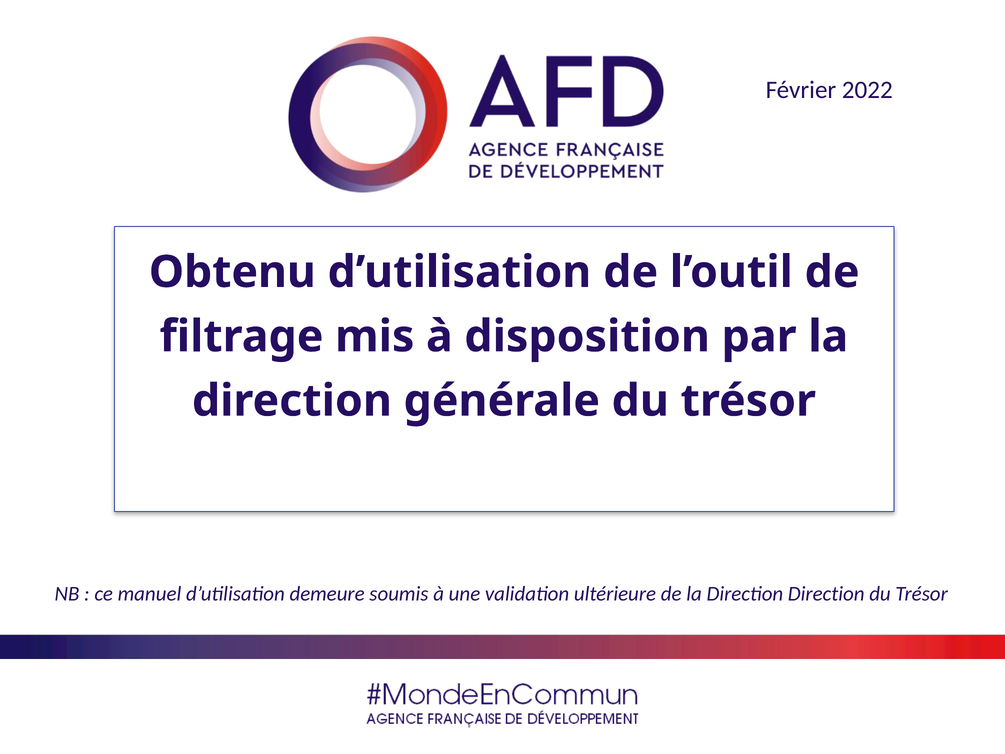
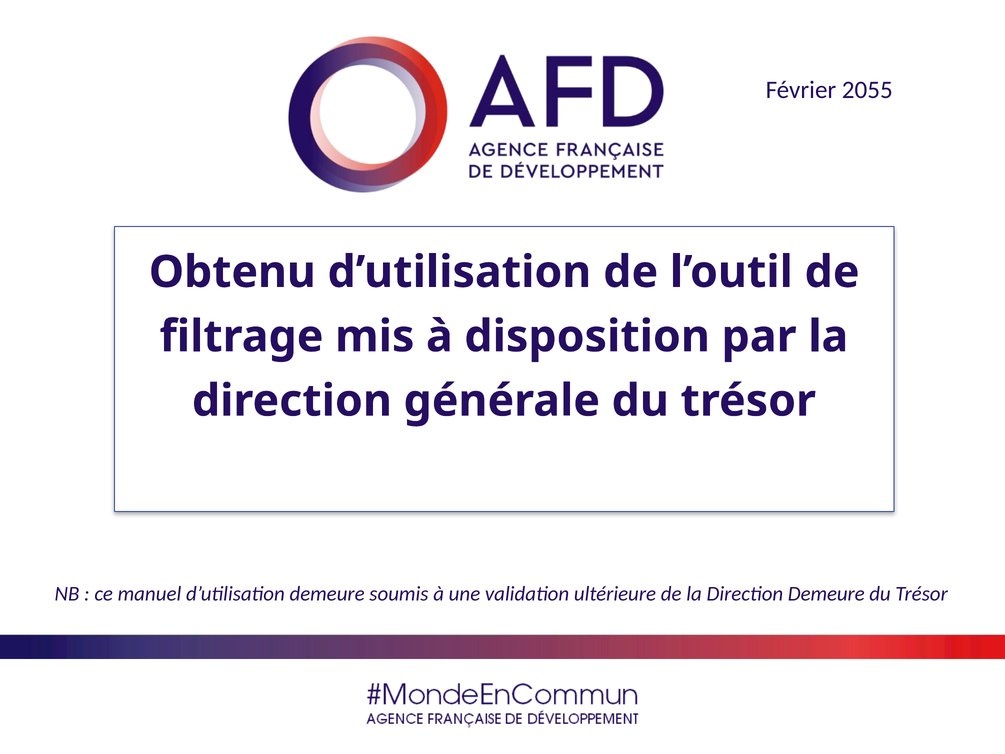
2022: 2022 -> 2055
Direction Direction: Direction -> Demeure
